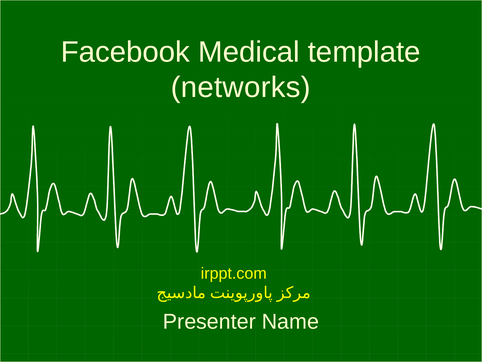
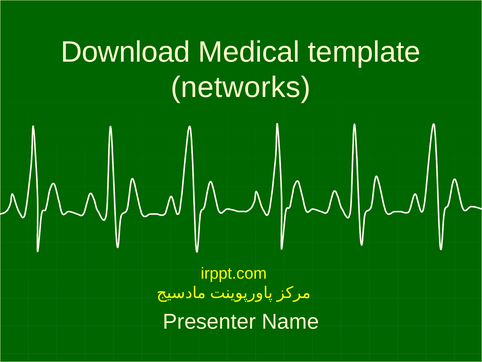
Facebook: Facebook -> Download
